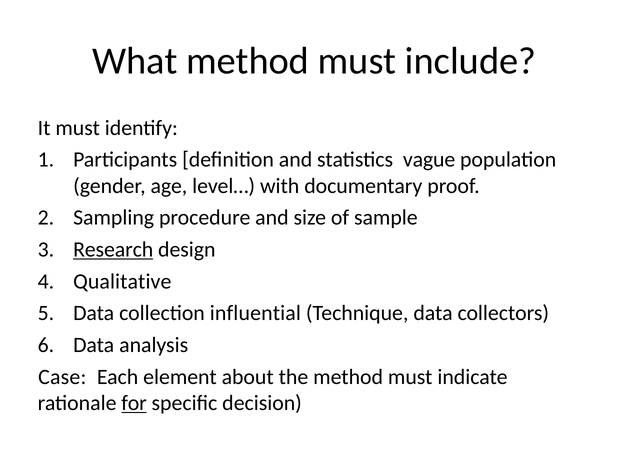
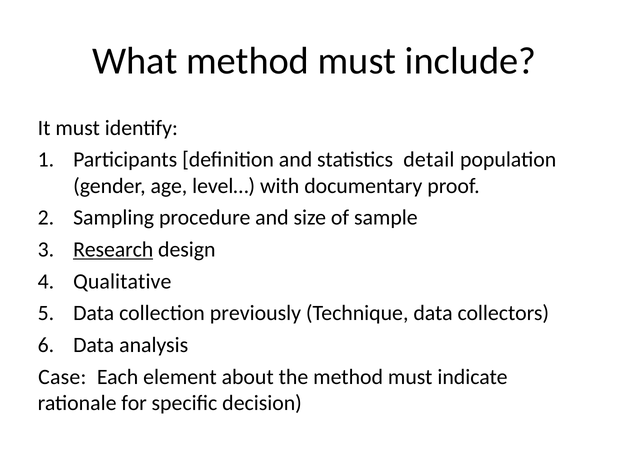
vague: vague -> detail
influential: influential -> previously
for underline: present -> none
